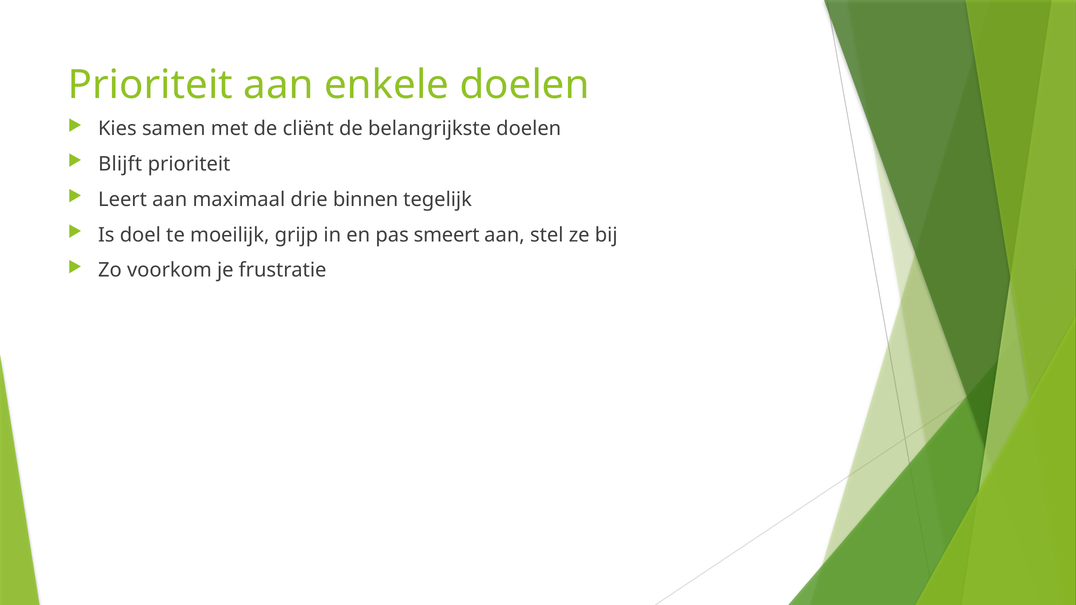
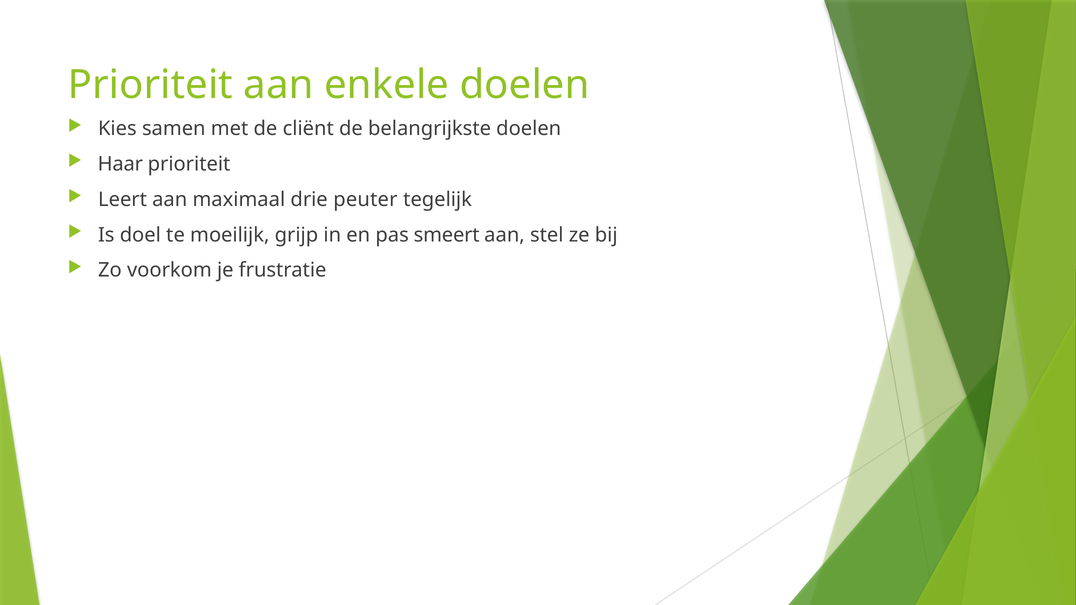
Blijft: Blijft -> Haar
binnen: binnen -> peuter
